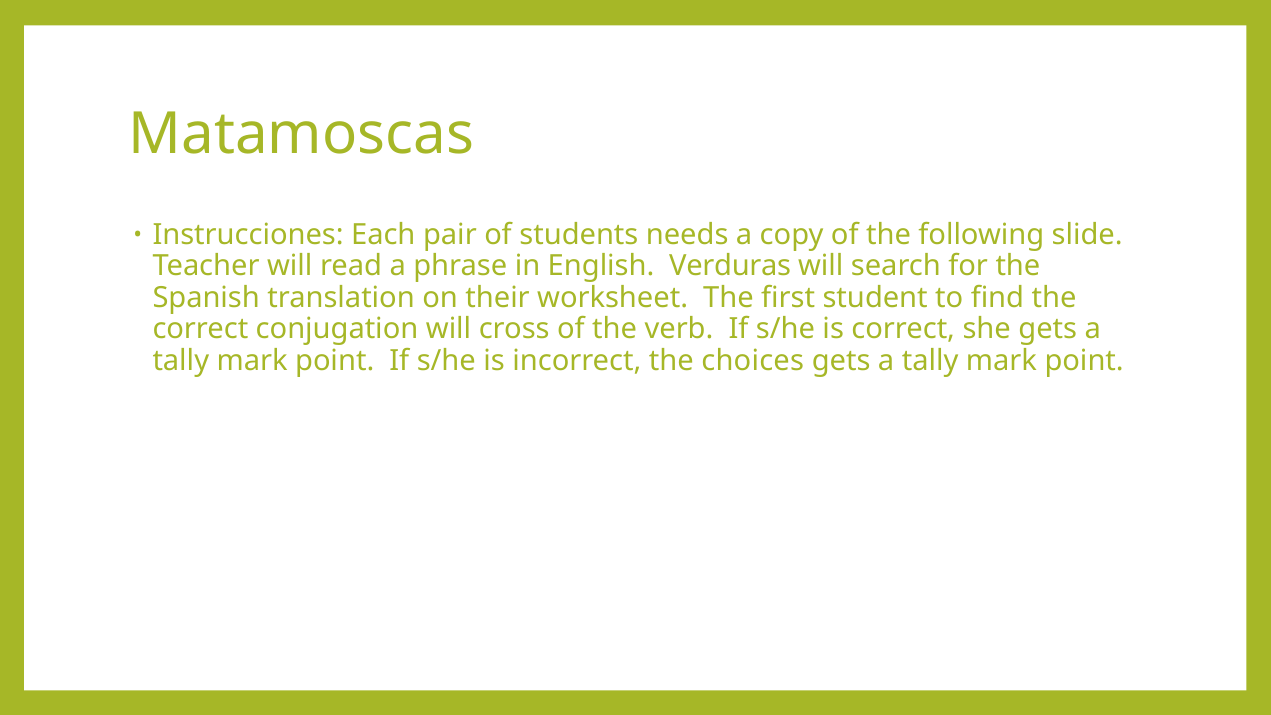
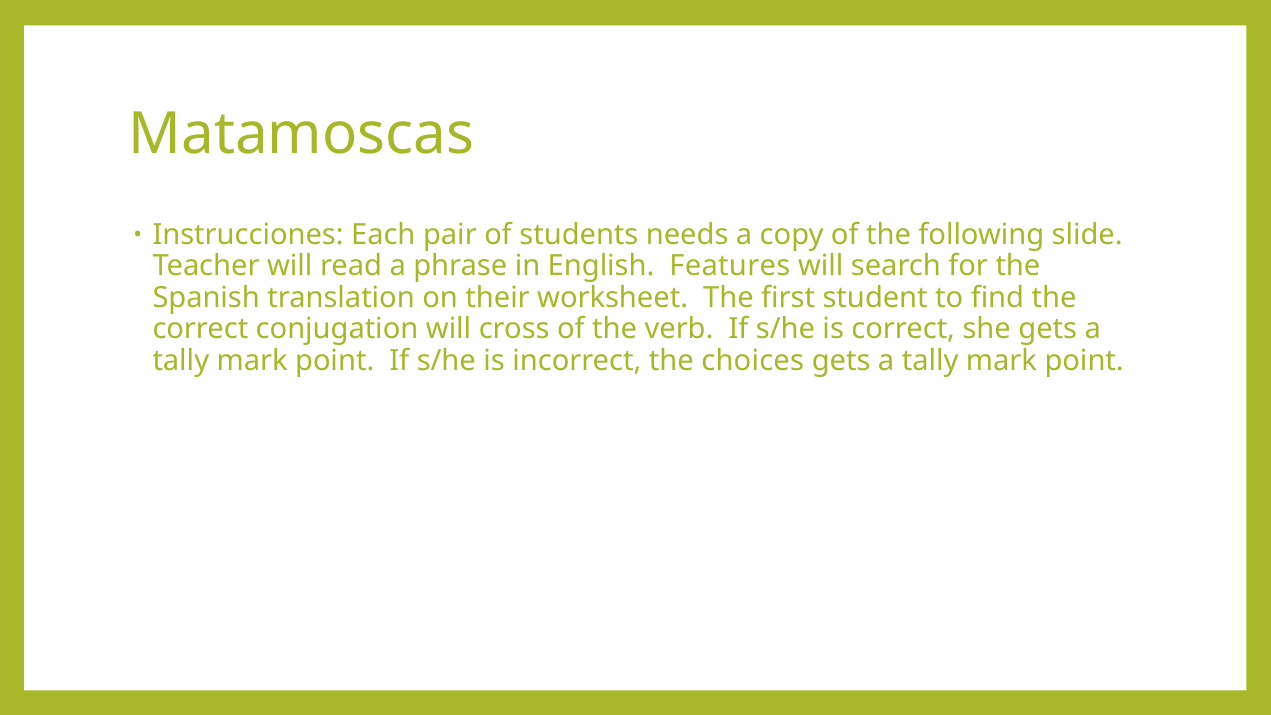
Verduras: Verduras -> Features
